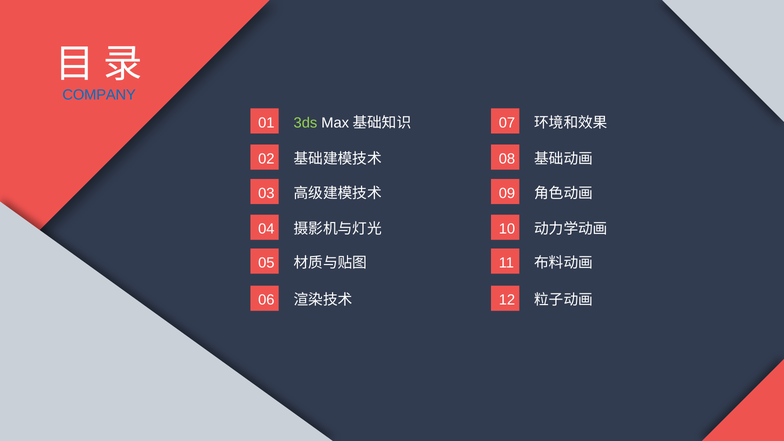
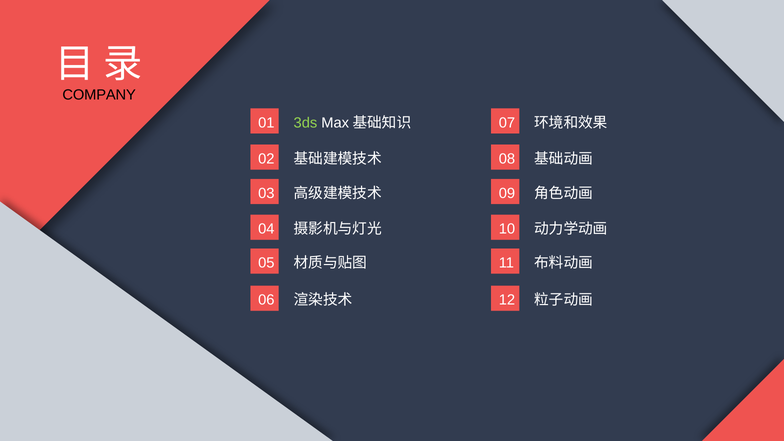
COMPANY colour: blue -> black
